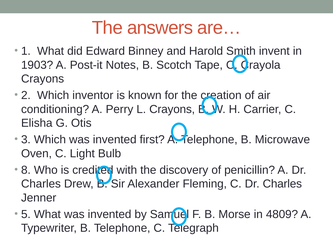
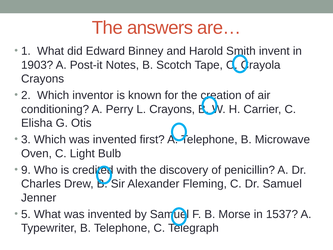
8: 8 -> 9
C Dr Charles: Charles -> Samuel
4809: 4809 -> 1537
